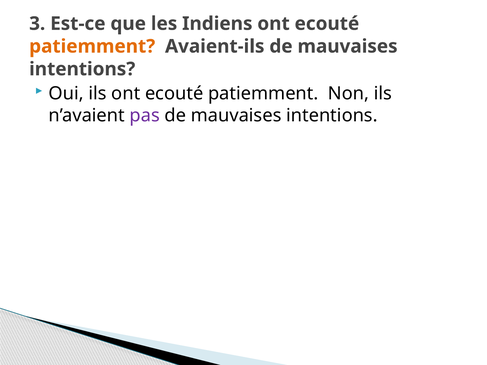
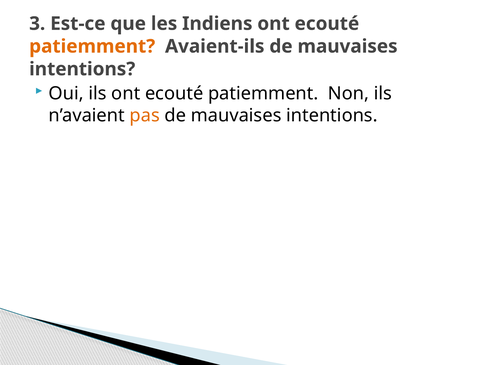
pas colour: purple -> orange
